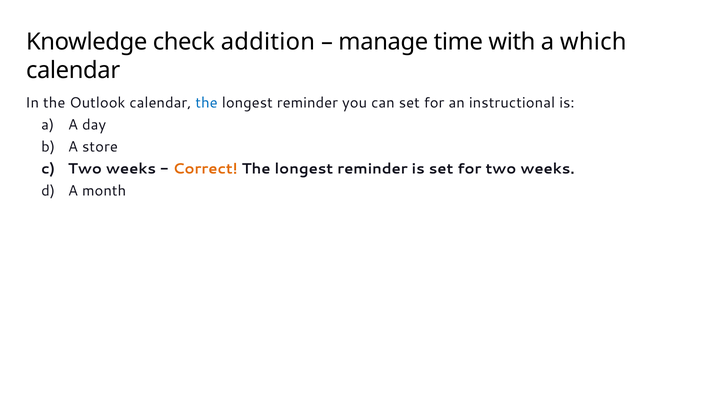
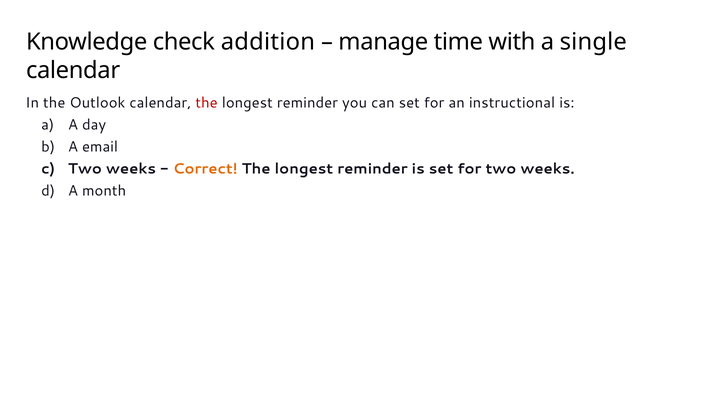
which: which -> single
the at (207, 103) colour: blue -> red
store: store -> email
